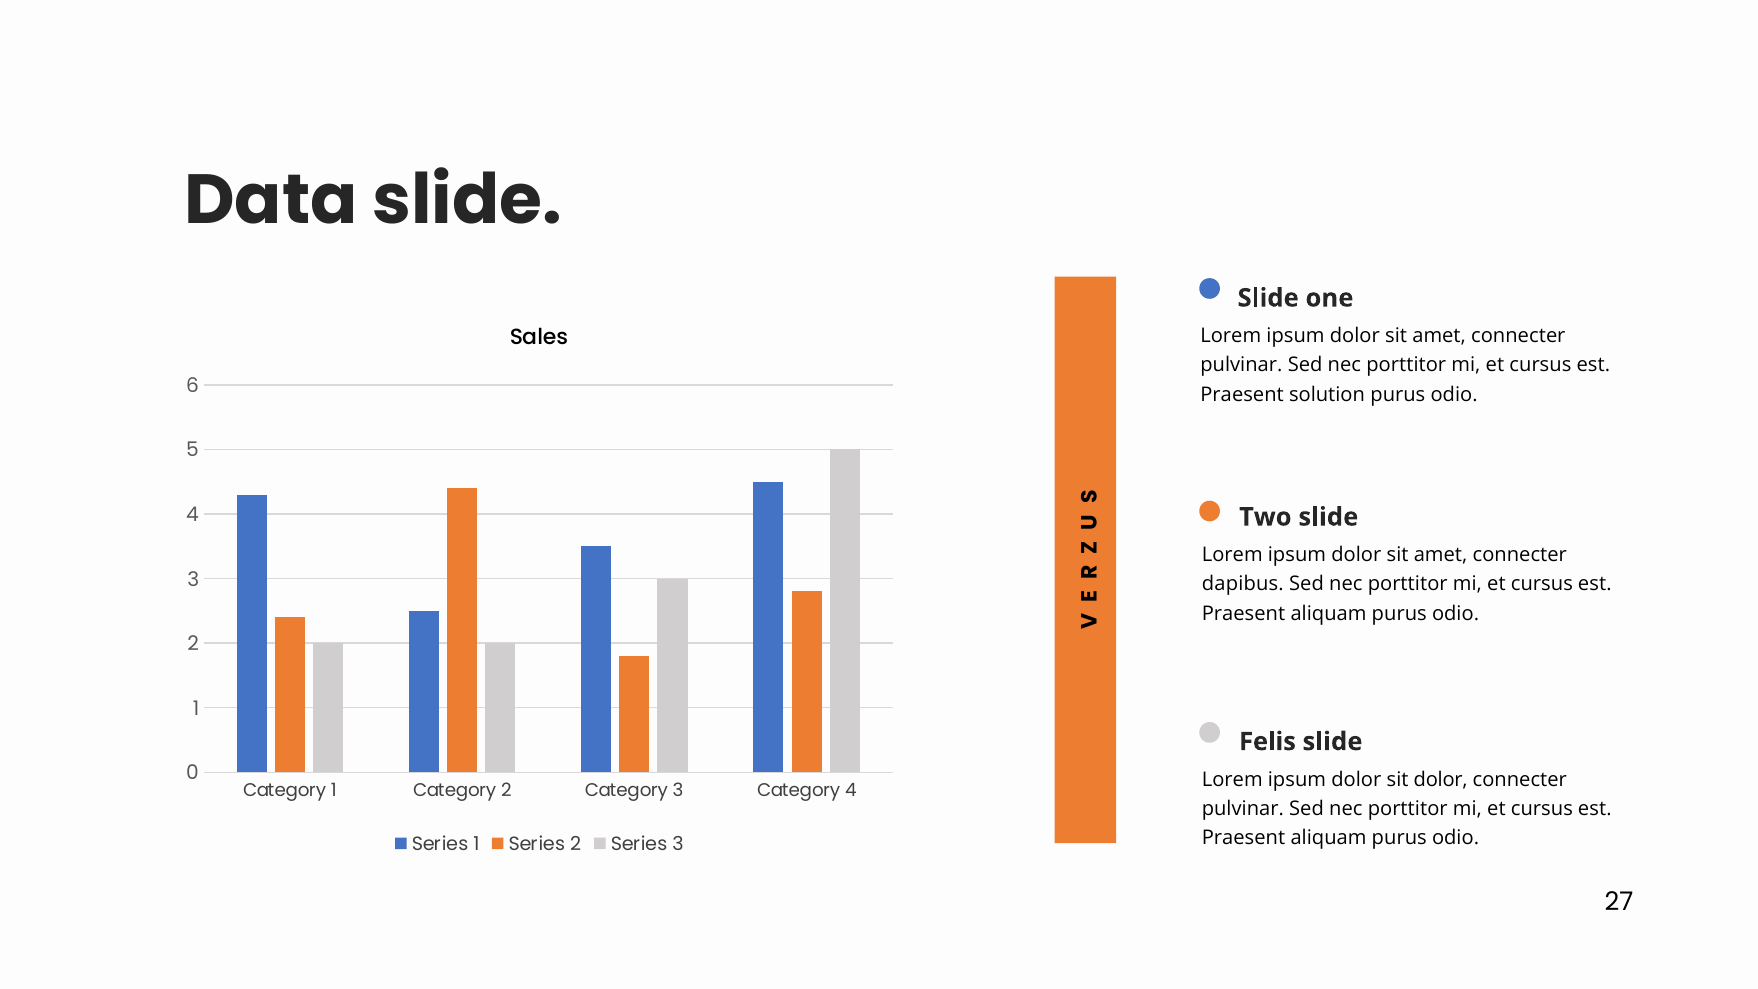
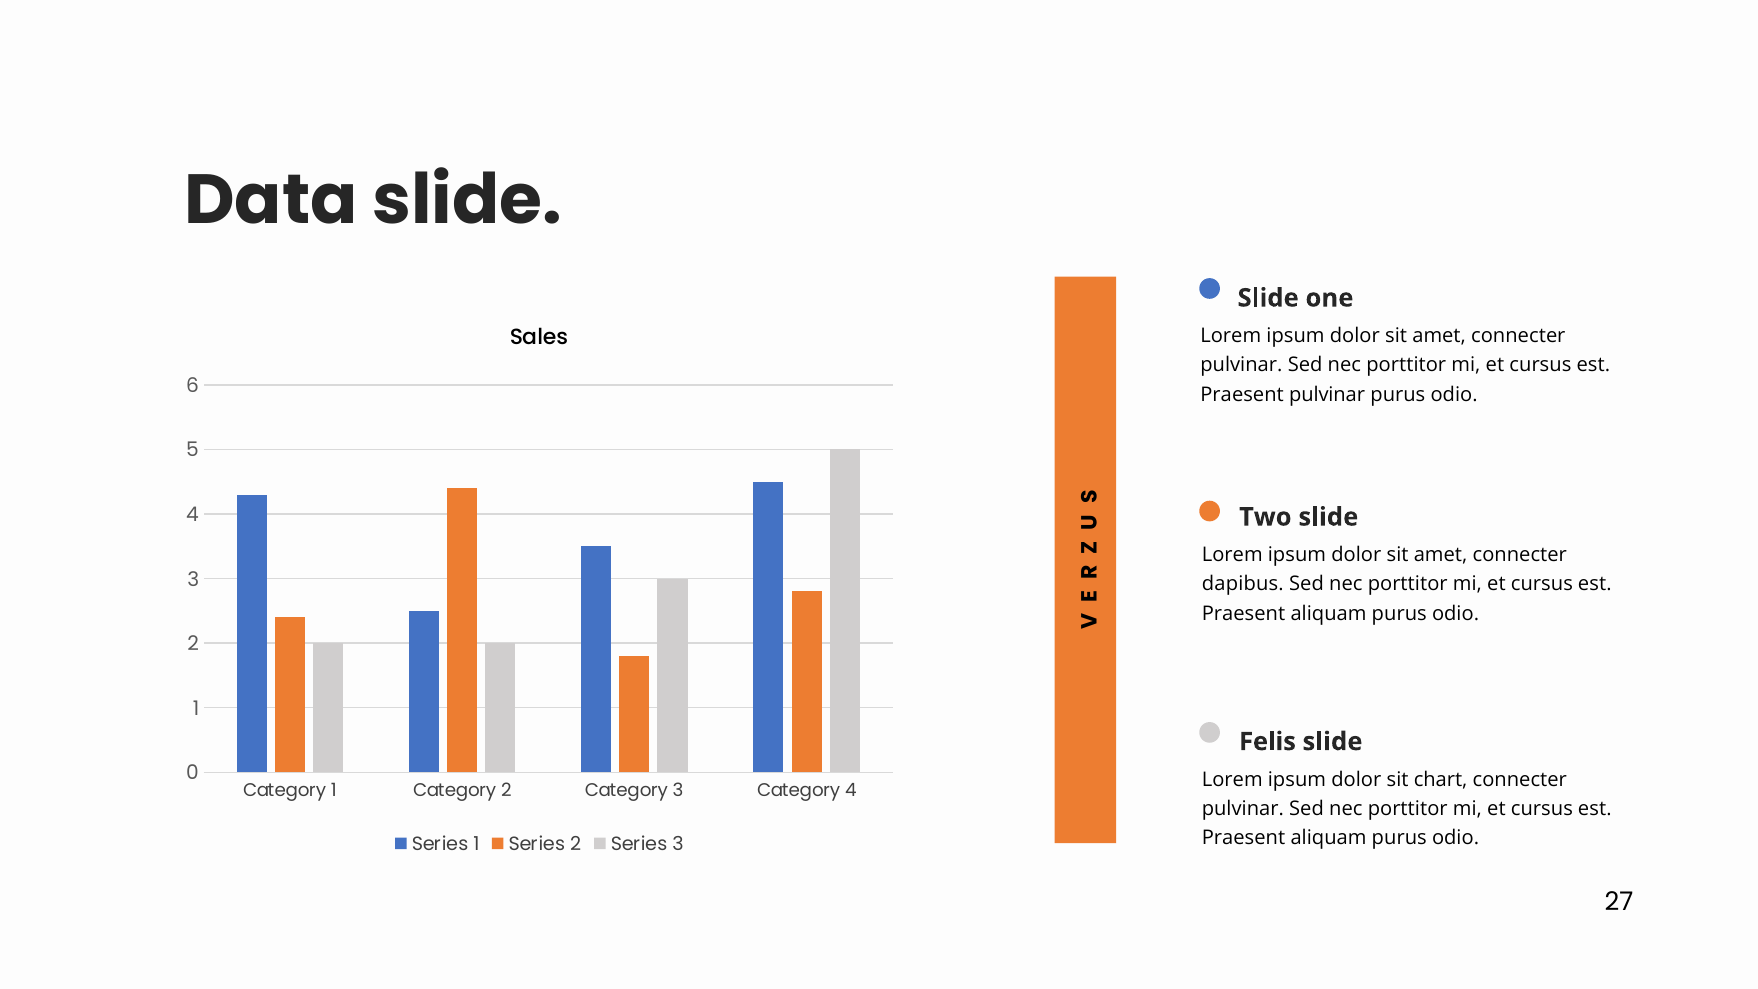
Praesent solution: solution -> pulvinar
sit dolor: dolor -> chart
